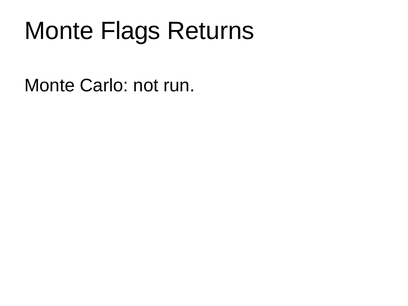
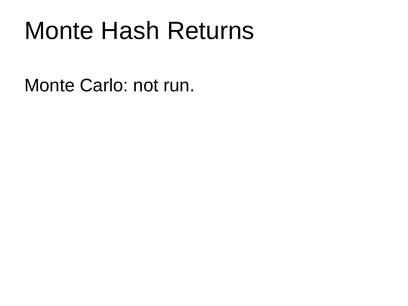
Flags: Flags -> Hash
